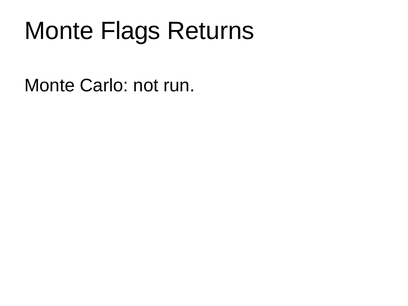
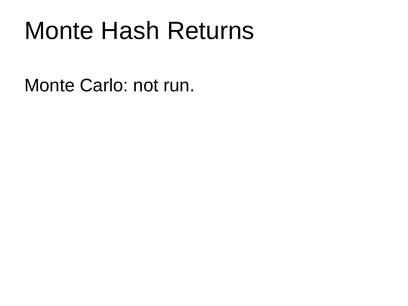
Flags: Flags -> Hash
